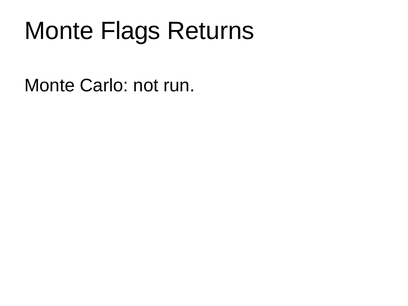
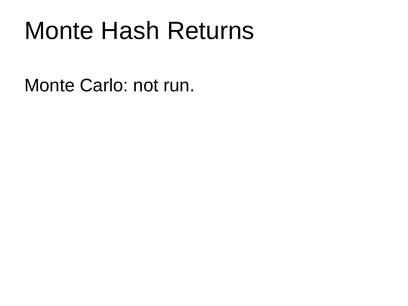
Flags: Flags -> Hash
